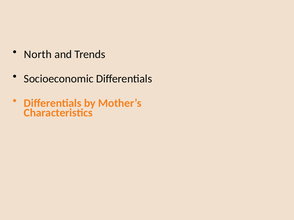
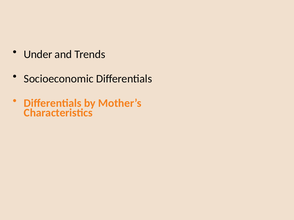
North: North -> Under
